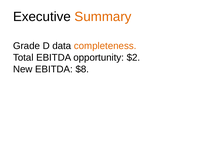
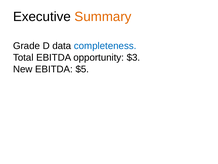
completeness colour: orange -> blue
$2: $2 -> $3
$8: $8 -> $5
